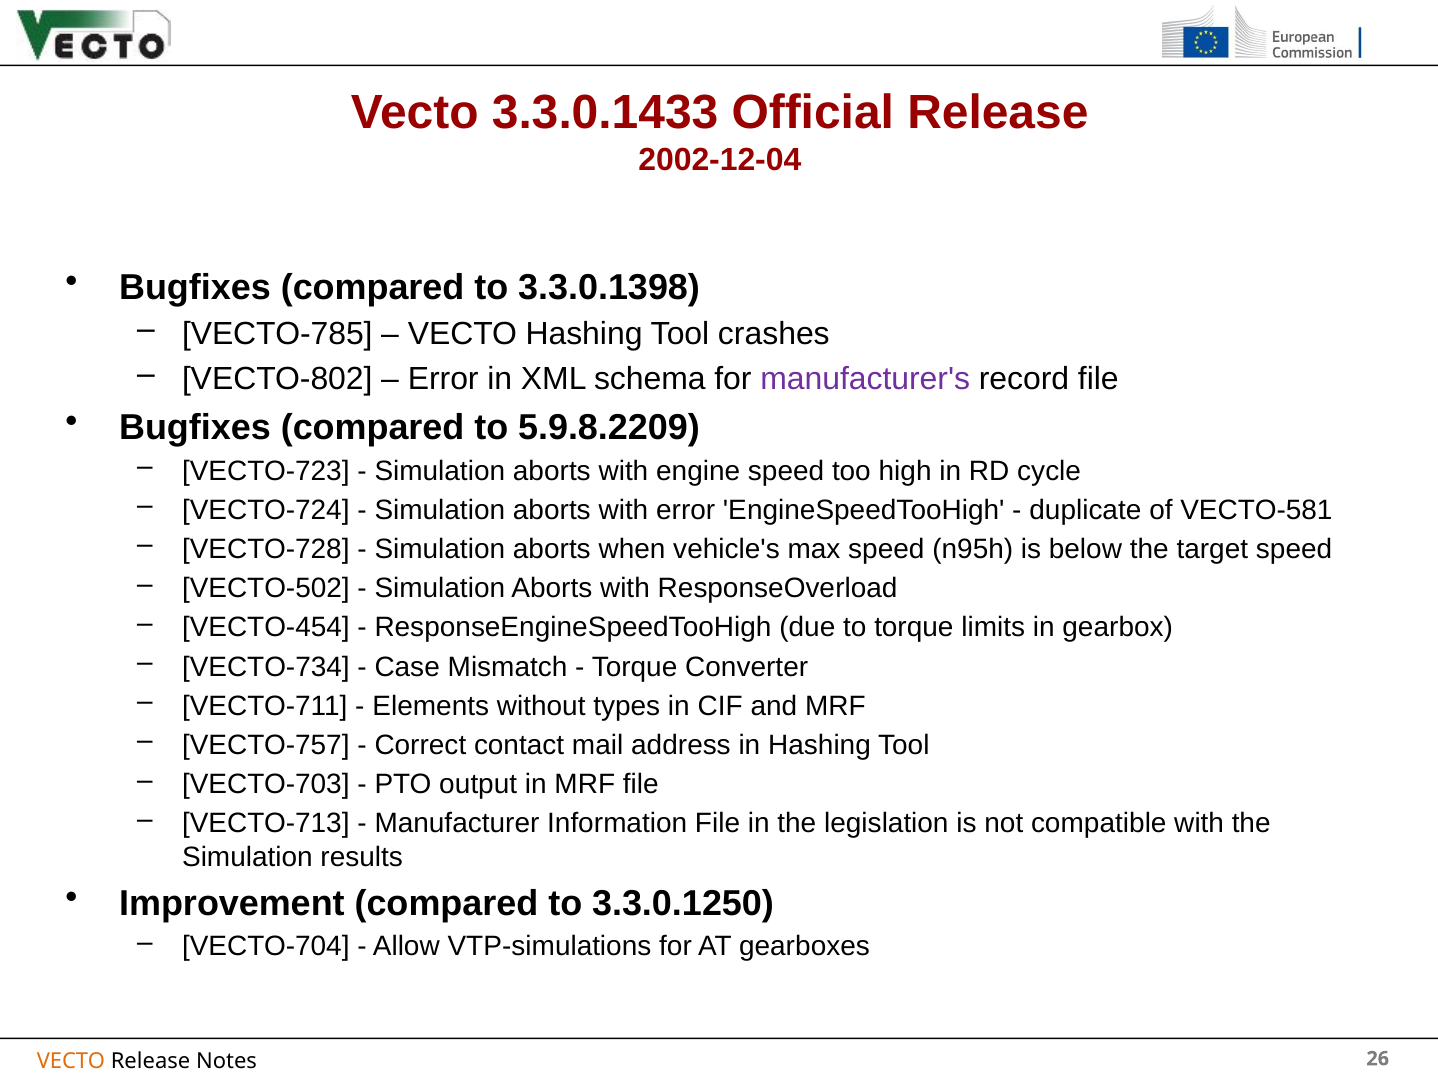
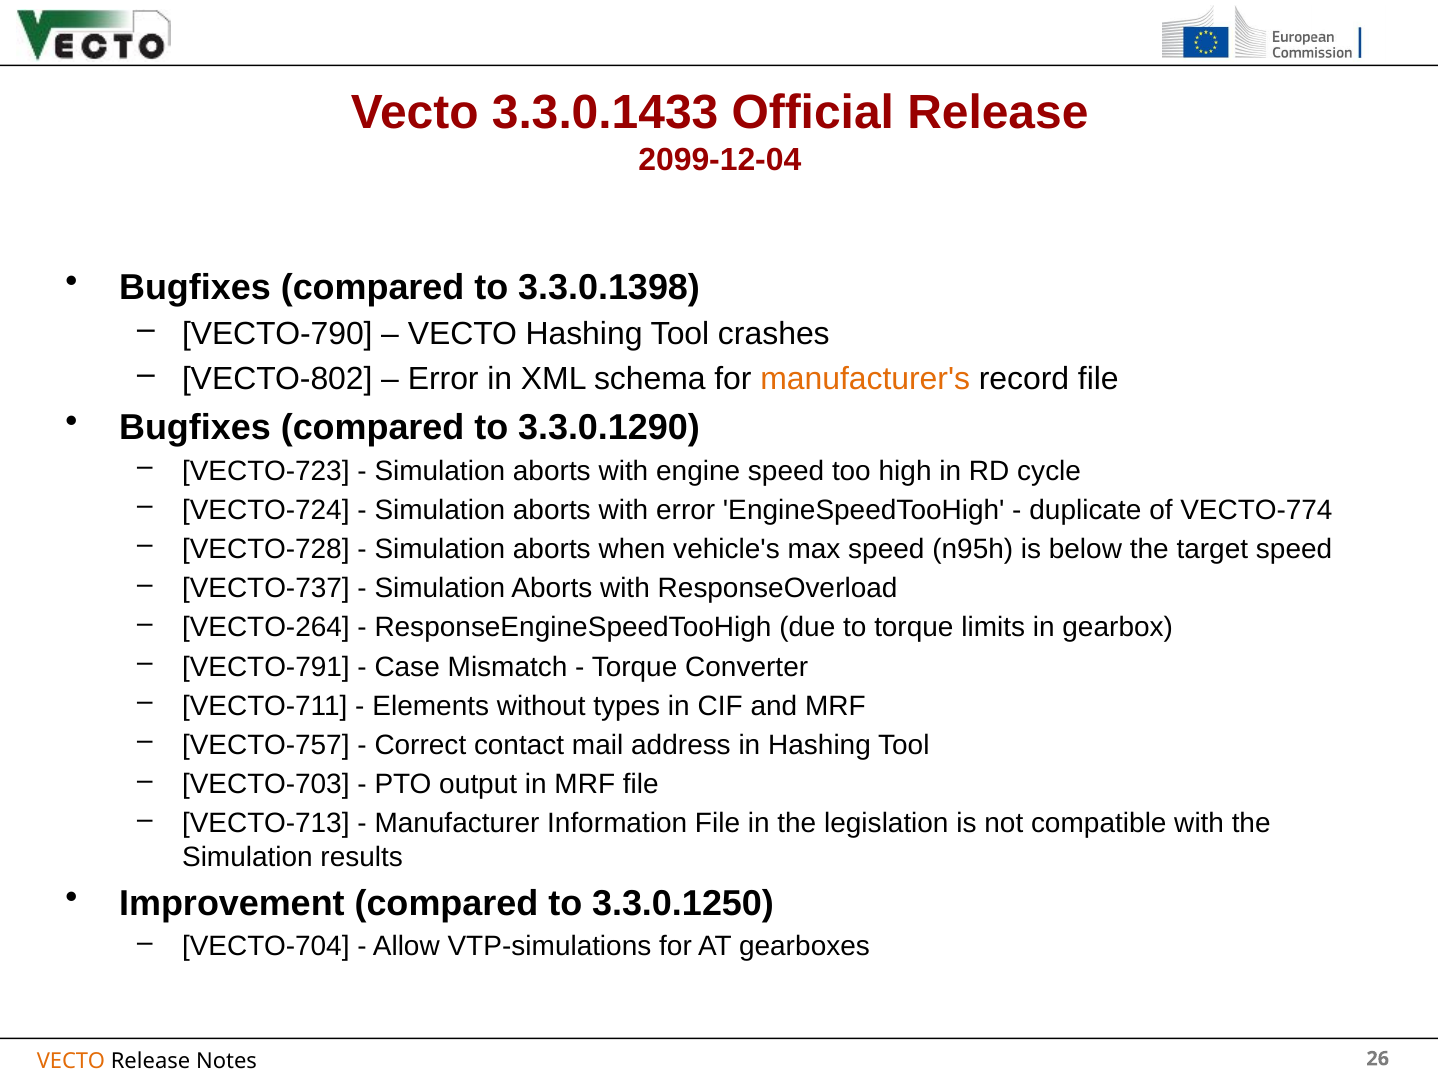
2002-12-04: 2002-12-04 -> 2099-12-04
VECTO-785: VECTO-785 -> VECTO-790
manufacturer's colour: purple -> orange
5.9.8.2209: 5.9.8.2209 -> 3.3.0.1290
VECTO-581: VECTO-581 -> VECTO-774
VECTO-502: VECTO-502 -> VECTO-737
VECTO-454: VECTO-454 -> VECTO-264
VECTO-734: VECTO-734 -> VECTO-791
